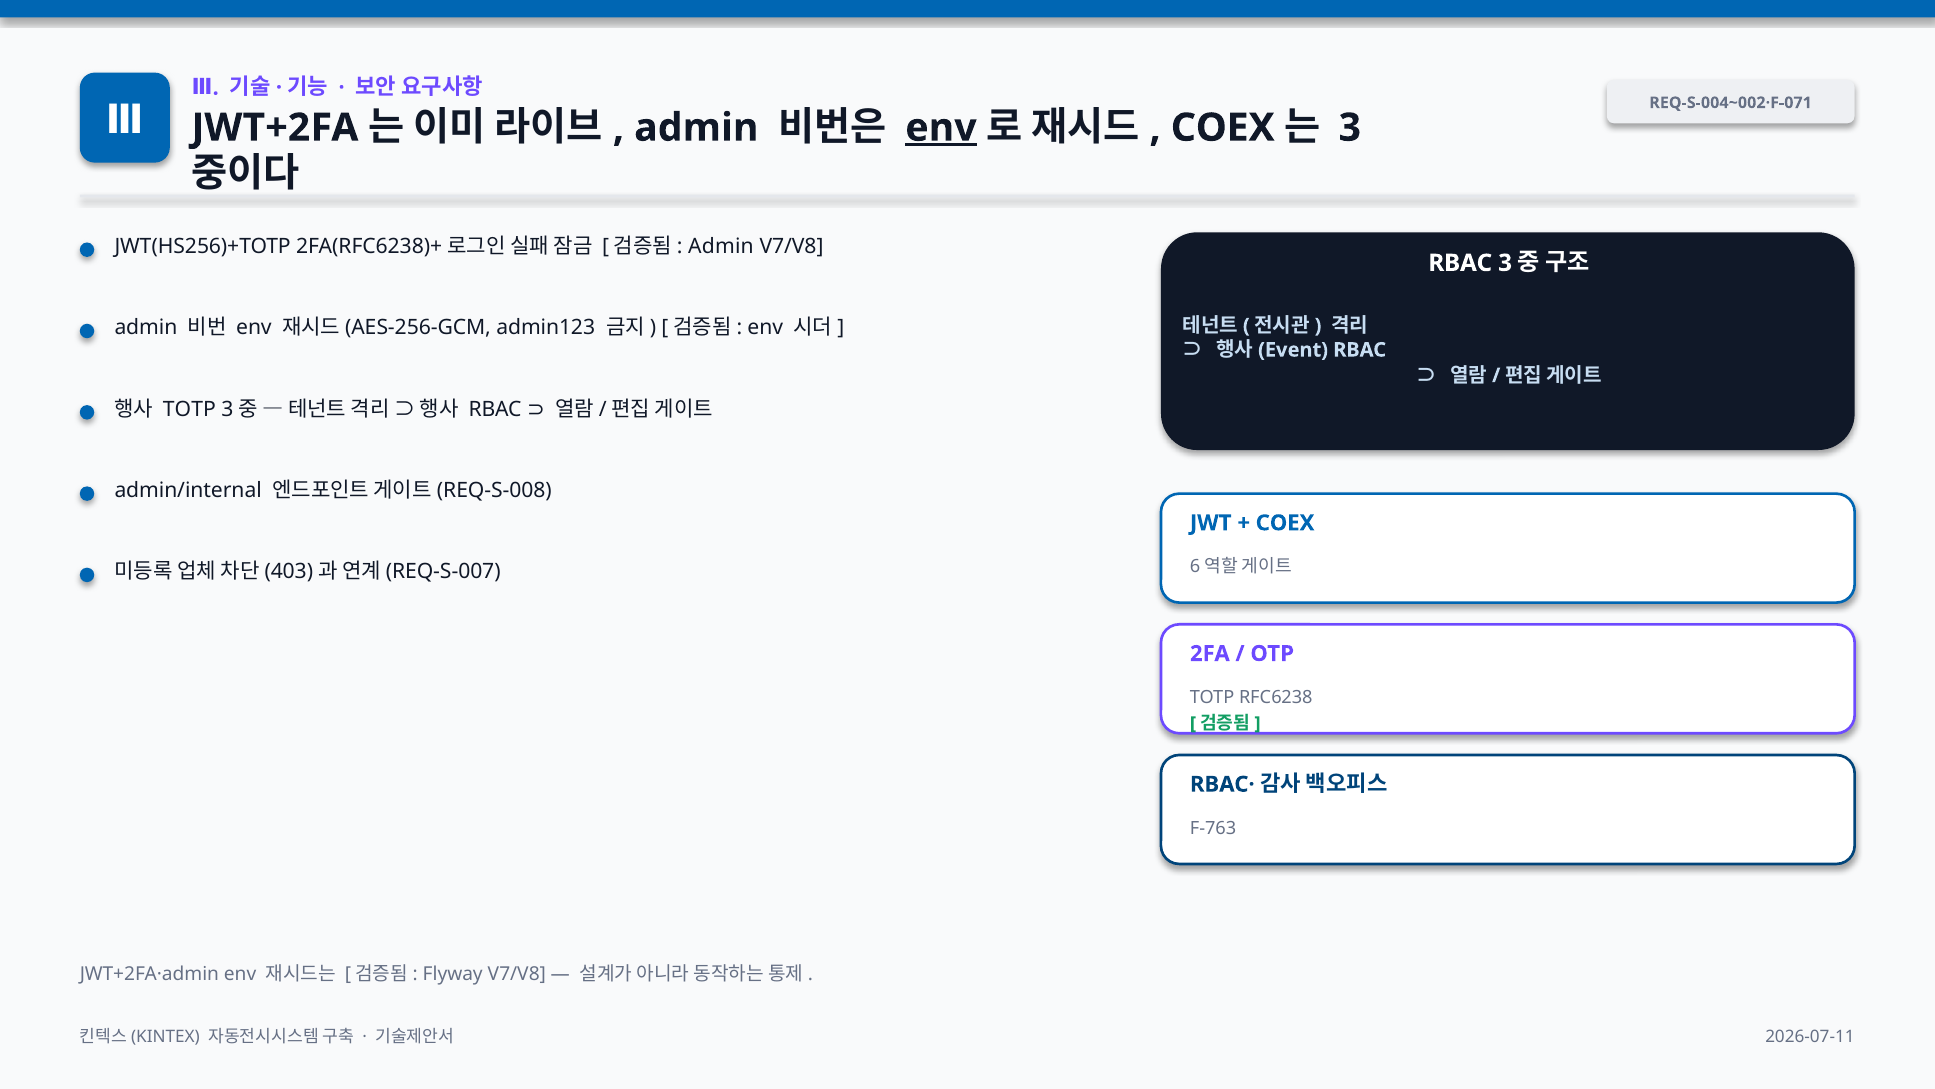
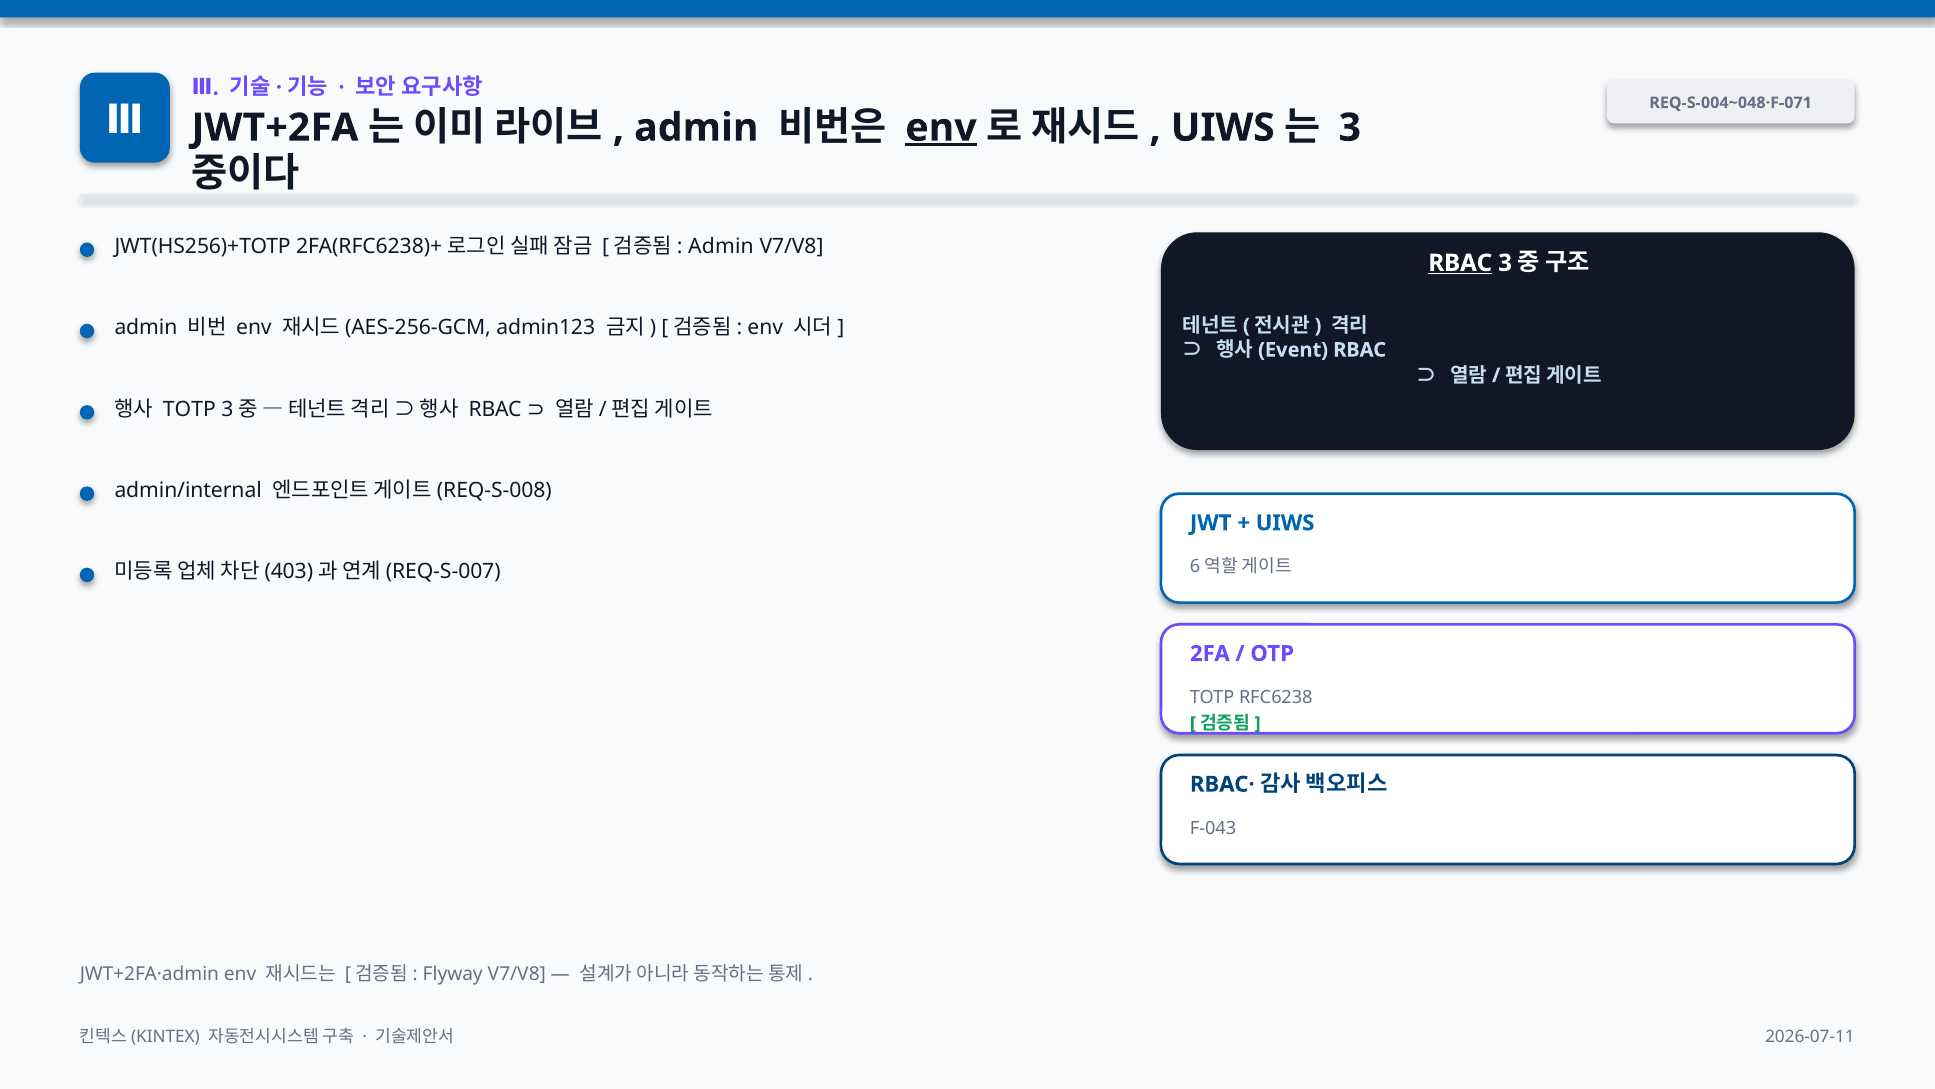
REQ-S-004~002·F-071: REQ-S-004~002·F-071 -> REQ-S-004~048·F-071
COEX at (1223, 128): COEX -> UIWS
RBAC at (1460, 263) underline: none -> present
COEX at (1285, 523): COEX -> UIWS
F-763: F-763 -> F-043
